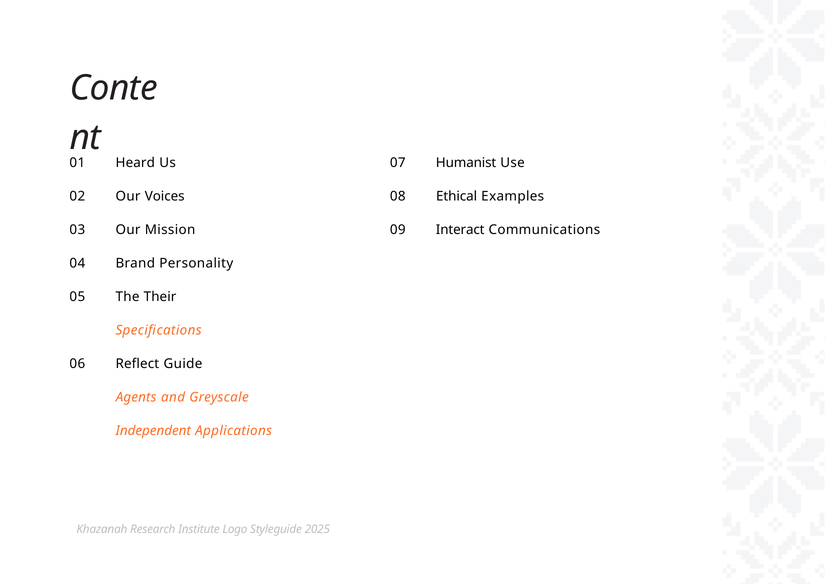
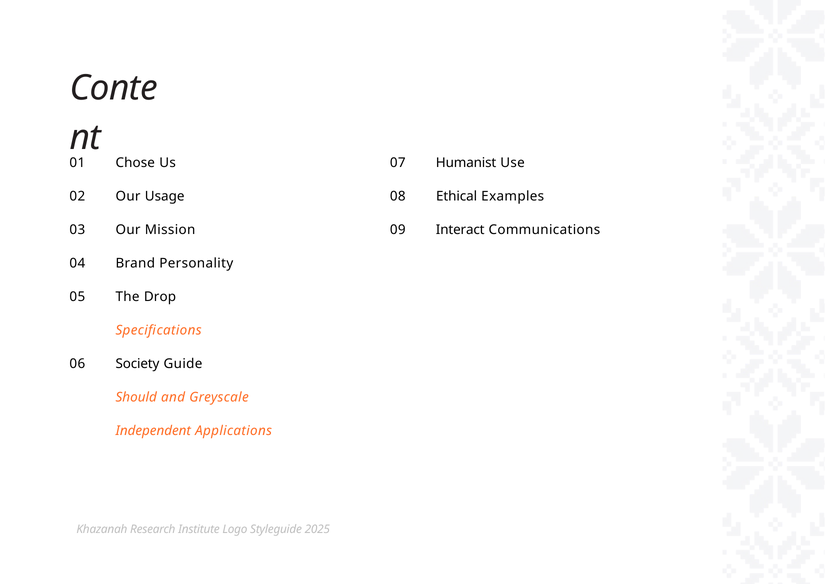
Heard: Heard -> Chose
Voices: Voices -> Usage
Their: Their -> Drop
Reflect: Reflect -> Society
Agents: Agents -> Should
